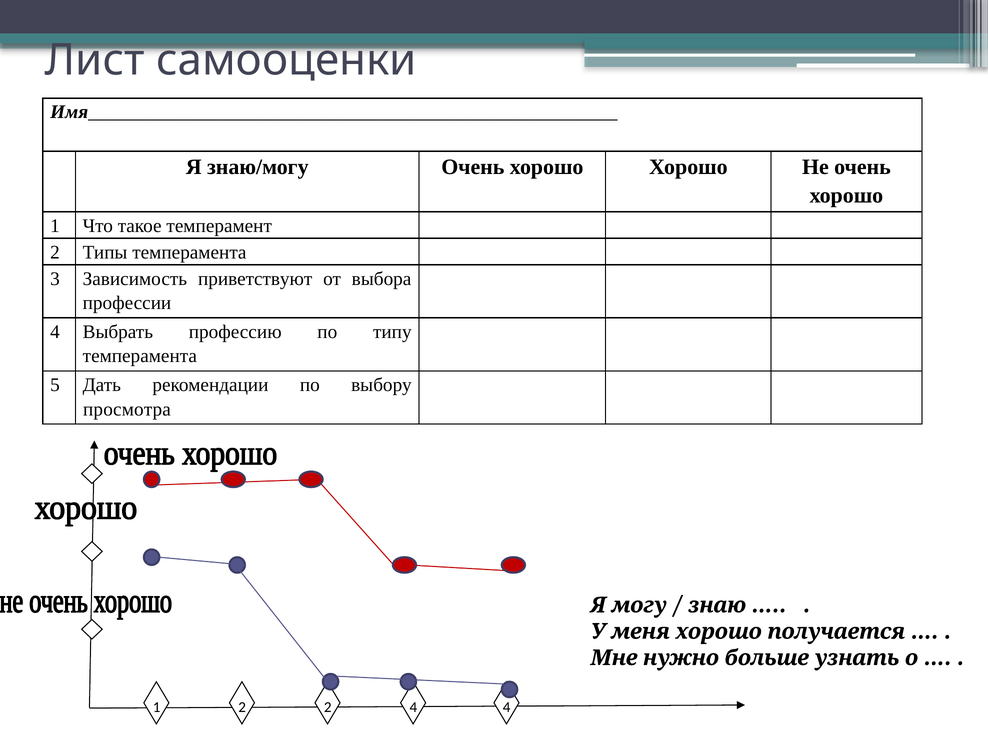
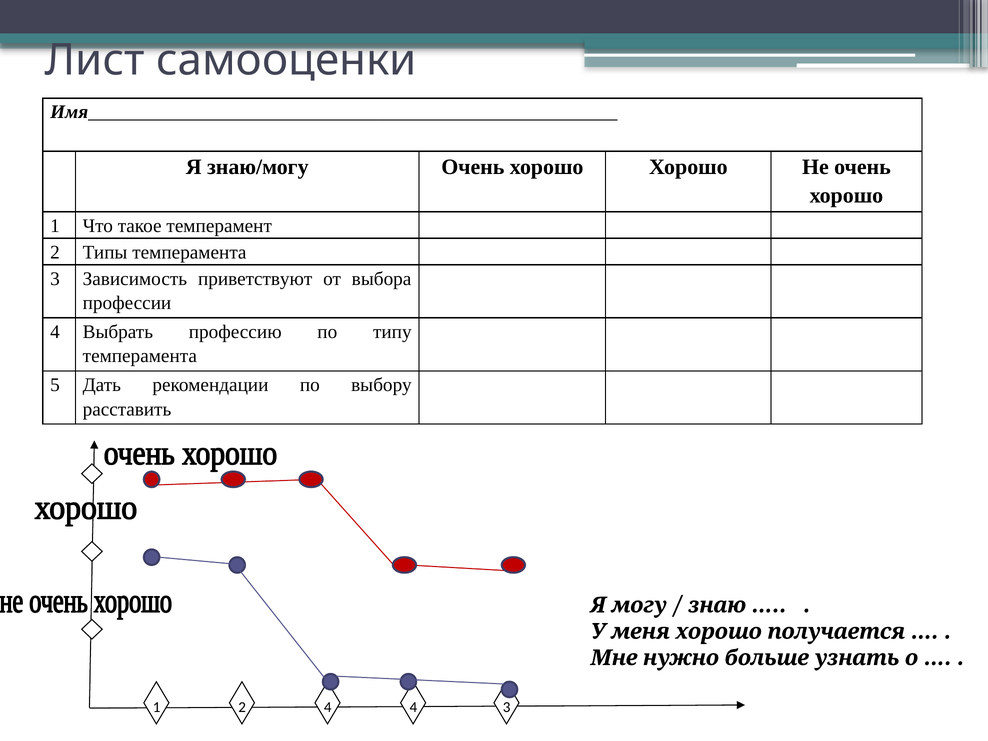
просмотра: просмотра -> расставить
2 2: 2 -> 4
4 4: 4 -> 3
